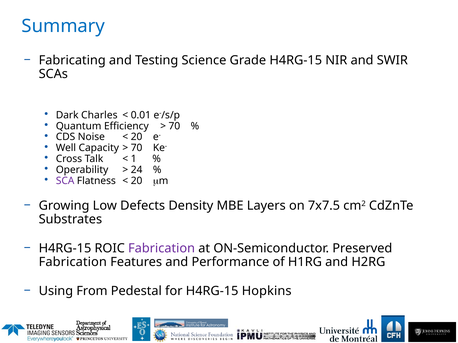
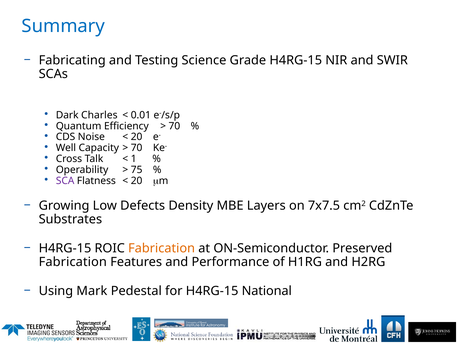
24: 24 -> 75
Fabrication at (162, 249) colour: purple -> orange
From: From -> Mark
Hopkins: Hopkins -> National
